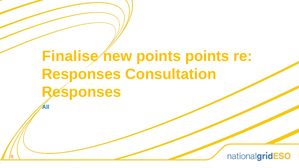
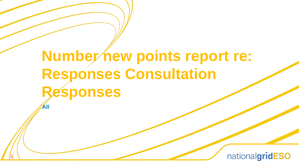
Finalise: Finalise -> Number
points points: points -> report
